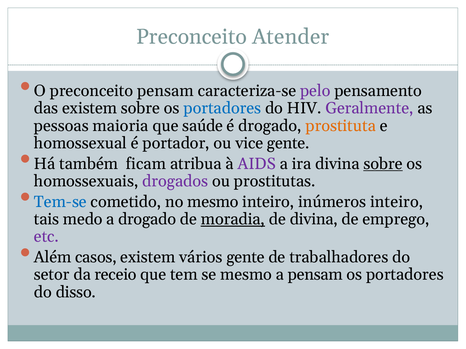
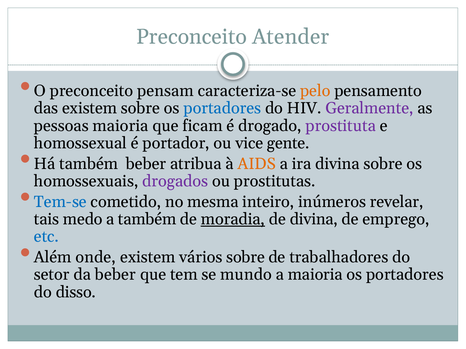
pelo colour: purple -> orange
saúde: saúde -> ficam
prostituta colour: orange -> purple
também ficam: ficam -> beber
AIDS colour: purple -> orange
sobre at (383, 164) underline: present -> none
no mesmo: mesmo -> mesma
inúmeros inteiro: inteiro -> revelar
a drogado: drogado -> também
etc colour: purple -> blue
casos: casos -> onde
vários gente: gente -> sobre
da receio: receio -> beber
se mesmo: mesmo -> mundo
a pensam: pensam -> maioria
